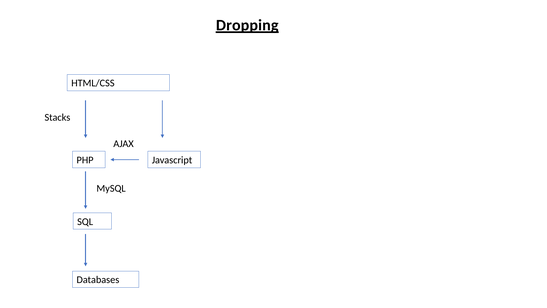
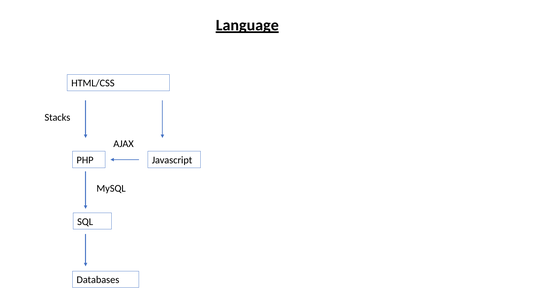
Dropping: Dropping -> Language
